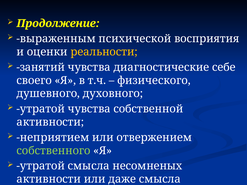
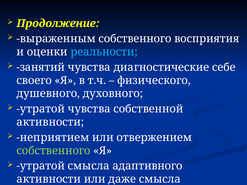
выраженным психической: психической -> собственного
реальности colour: yellow -> light blue
несомненых: несомненых -> адаптивного
